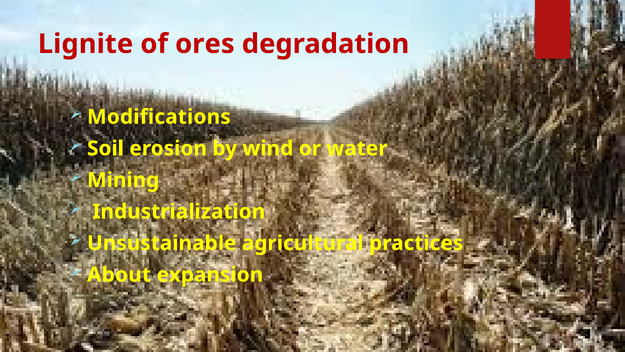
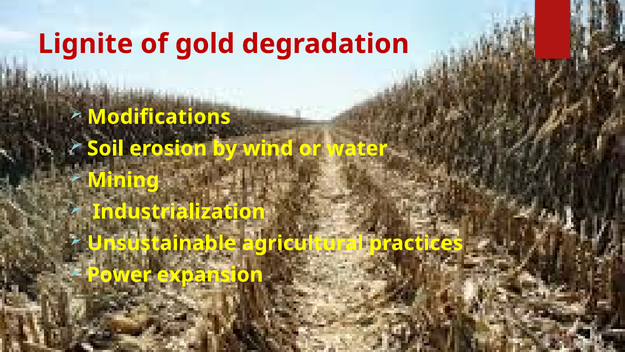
ores: ores -> gold
About: About -> Power
